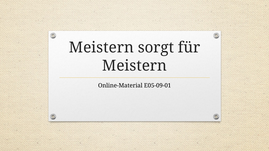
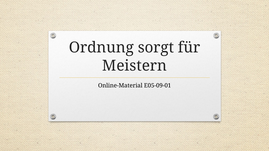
Meistern at (101, 48): Meistern -> Ordnung
